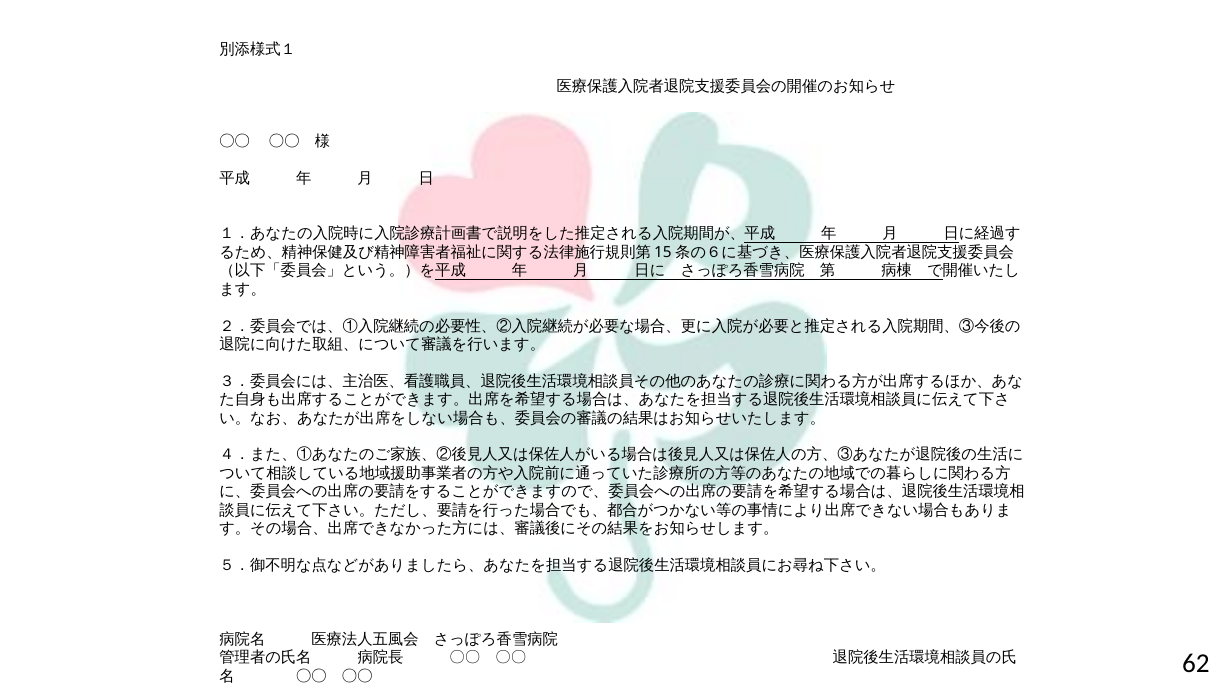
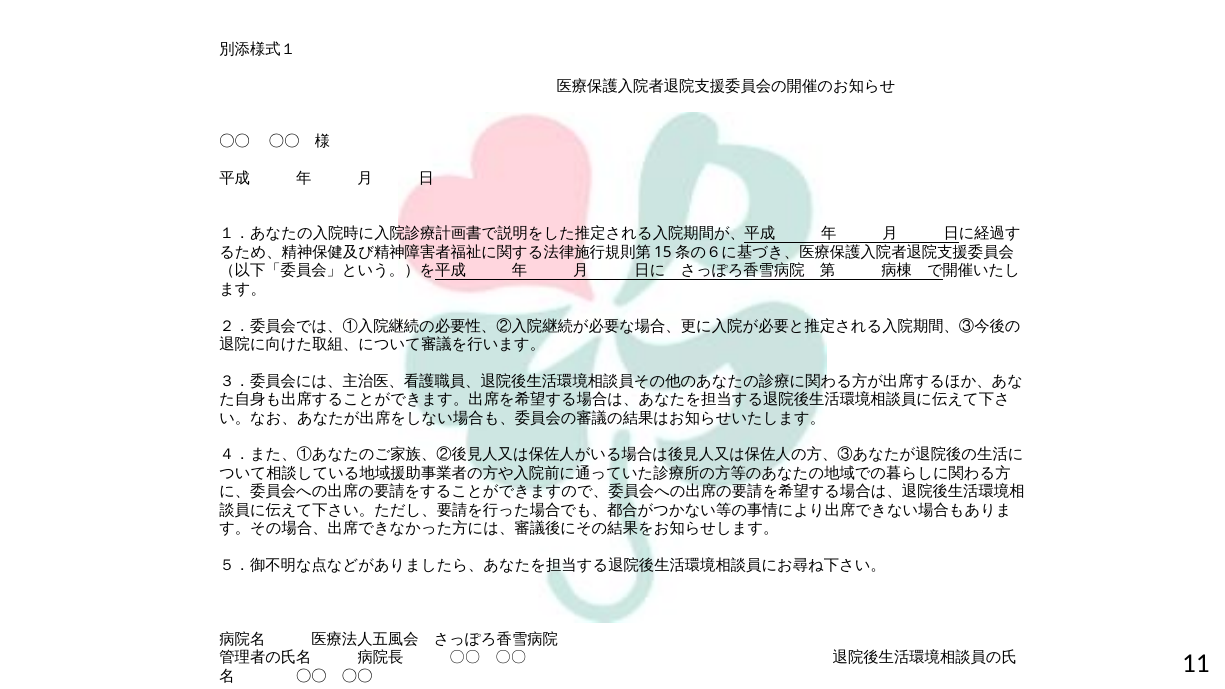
62: 62 -> 11
